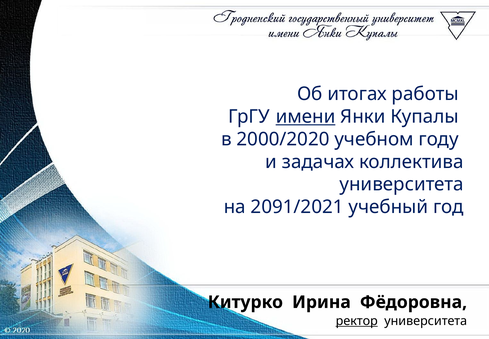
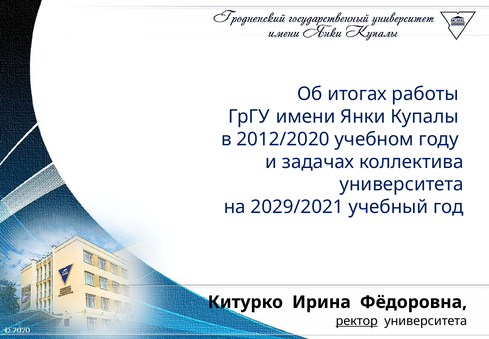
имени underline: present -> none
2000/2020: 2000/2020 -> 2012/2020
2091/2021: 2091/2021 -> 2029/2021
